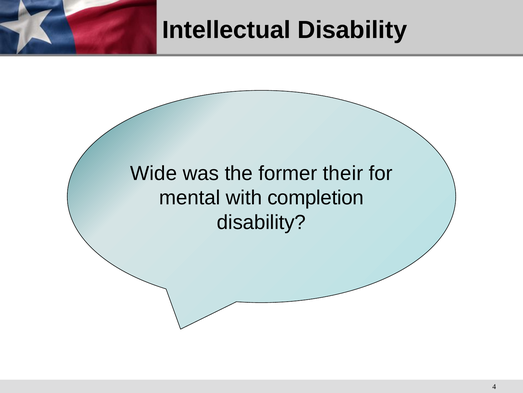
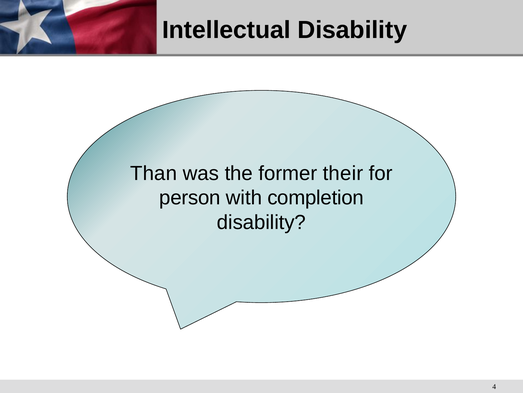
Wide: Wide -> Than
mental: mental -> person
